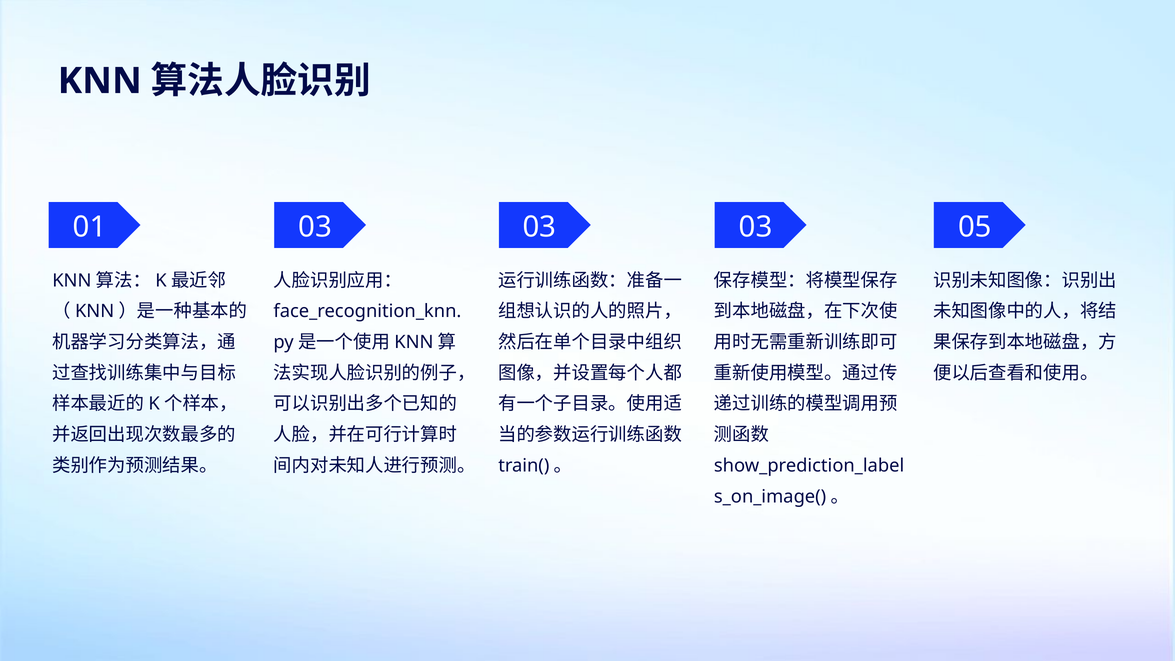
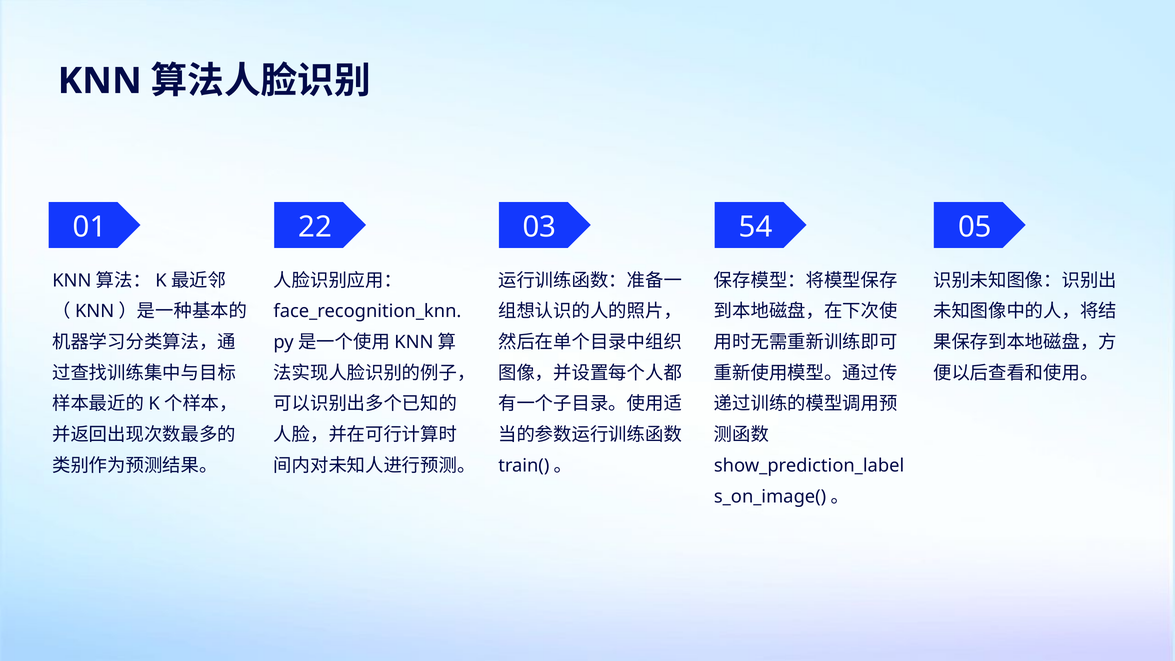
01 03: 03 -> 22
03 at (756, 227): 03 -> 54
